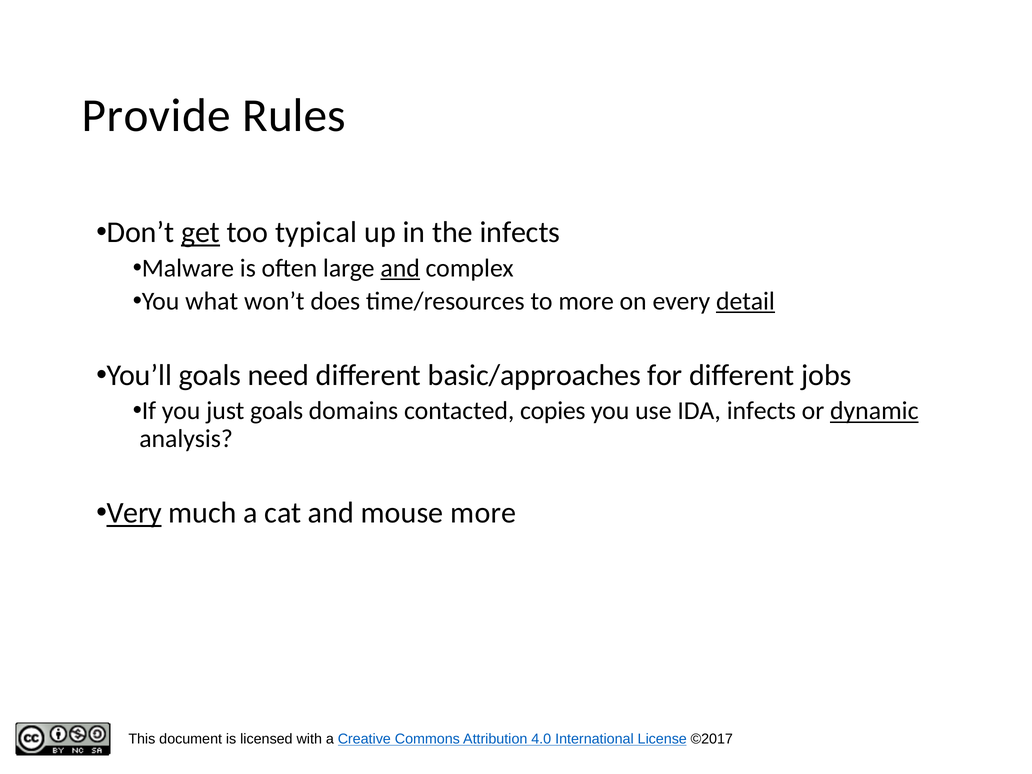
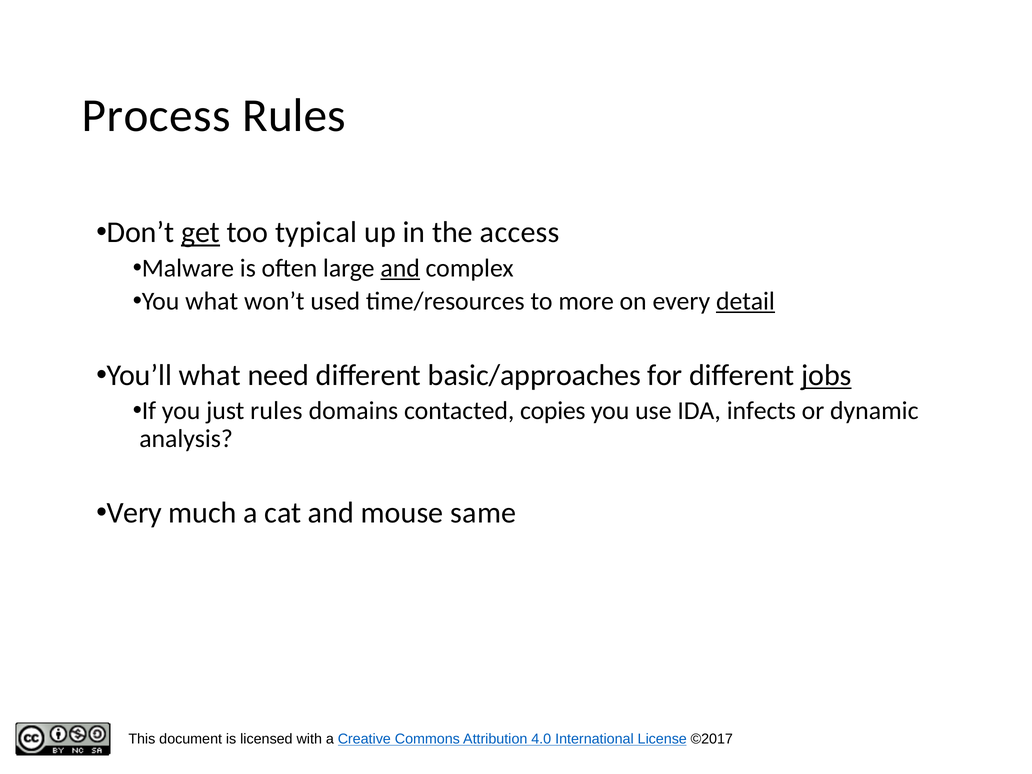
Provide: Provide -> Process
the infects: infects -> access
does: does -> used
You’ll goals: goals -> what
jobs underline: none -> present
just goals: goals -> rules
dynamic underline: present -> none
Very underline: present -> none
mouse more: more -> same
